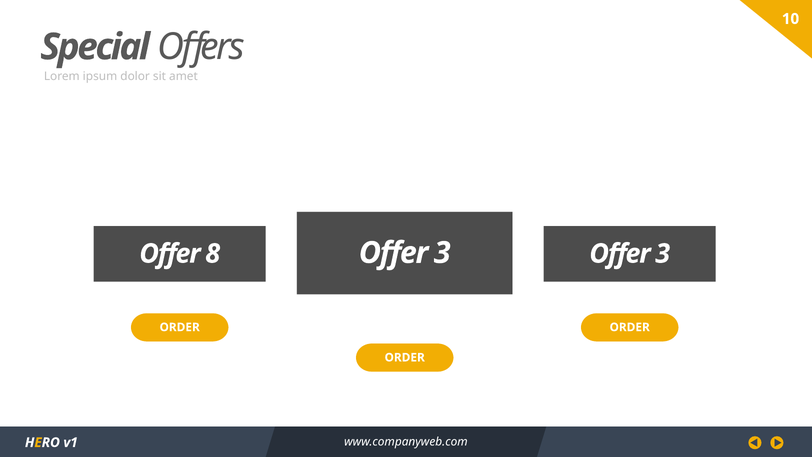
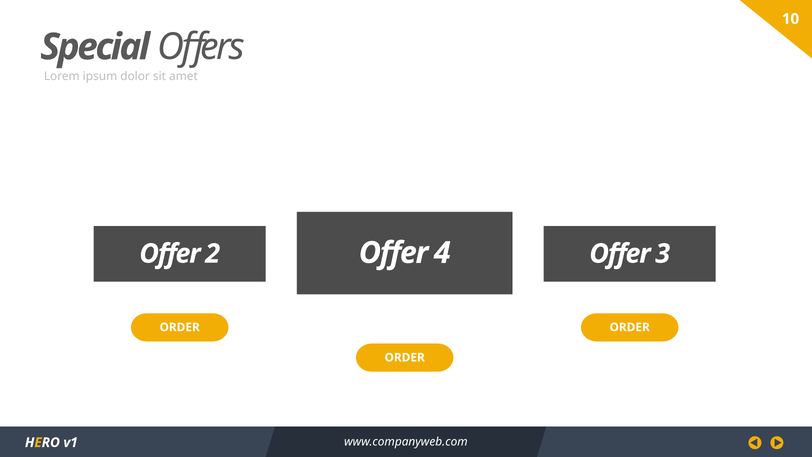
3 at (442, 253): 3 -> 4
8: 8 -> 2
